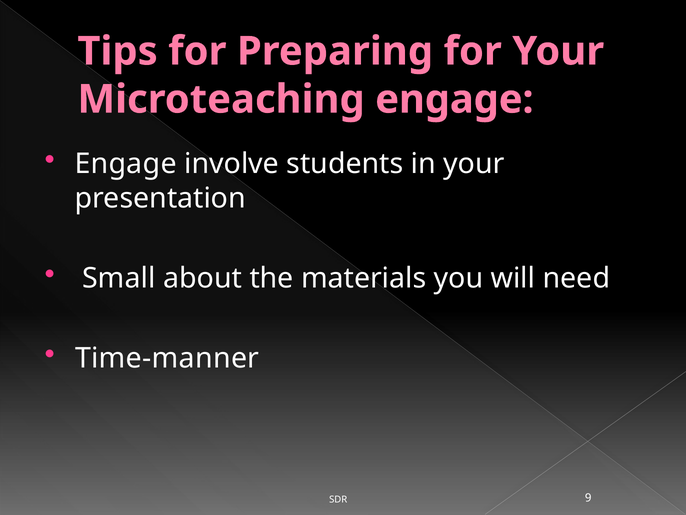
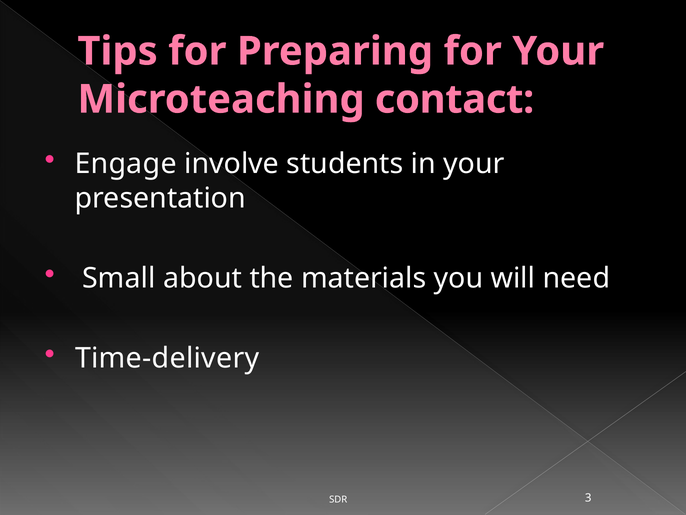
Microteaching engage: engage -> contact
Time-manner: Time-manner -> Time-delivery
9: 9 -> 3
